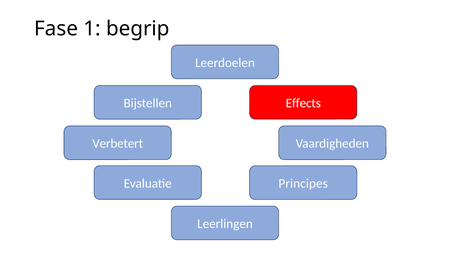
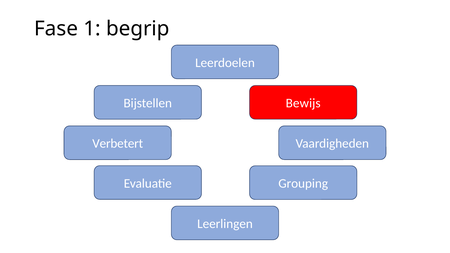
Effects: Effects -> Bewijs
Principes: Principes -> Grouping
